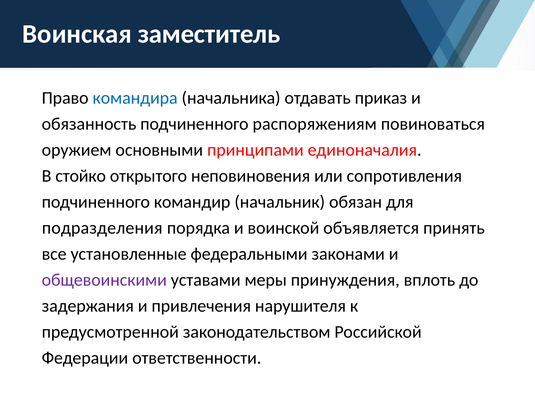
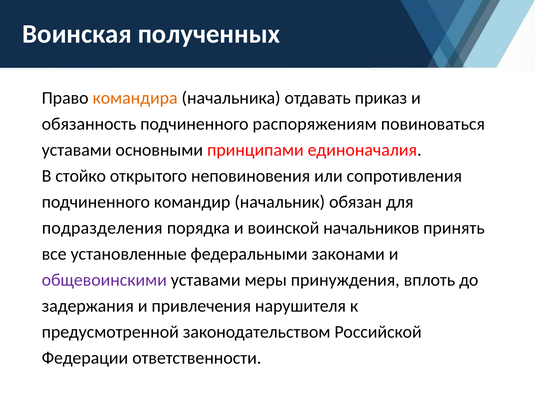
заместитель: заместитель -> полученных
командира colour: blue -> orange
оружием at (77, 150): оружием -> уставами
объявляется: объявляется -> начальников
